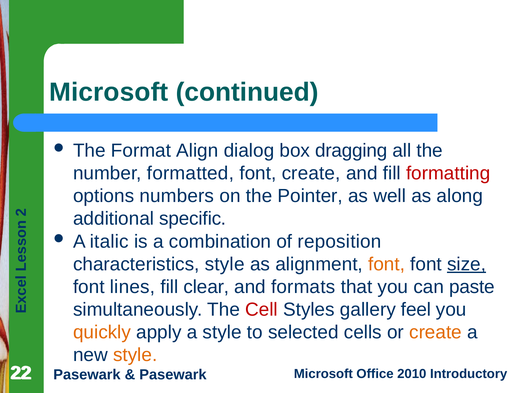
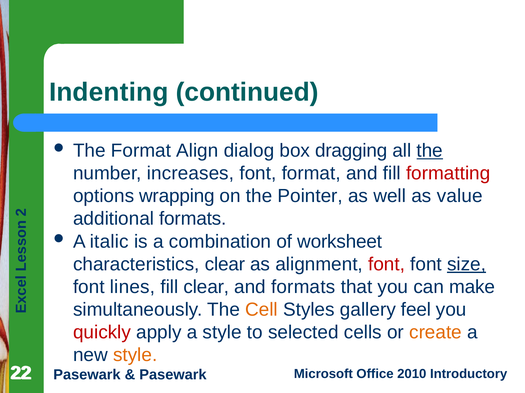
Microsoft at (109, 92): Microsoft -> Indenting
the at (430, 151) underline: none -> present
formatted: formatted -> increases
font create: create -> format
numbers: numbers -> wrapping
along: along -> value
additional specific: specific -> formats
reposition: reposition -> worksheet
characteristics style: style -> clear
font at (387, 265) colour: orange -> red
paste: paste -> make
Cell colour: red -> orange
quickly colour: orange -> red
